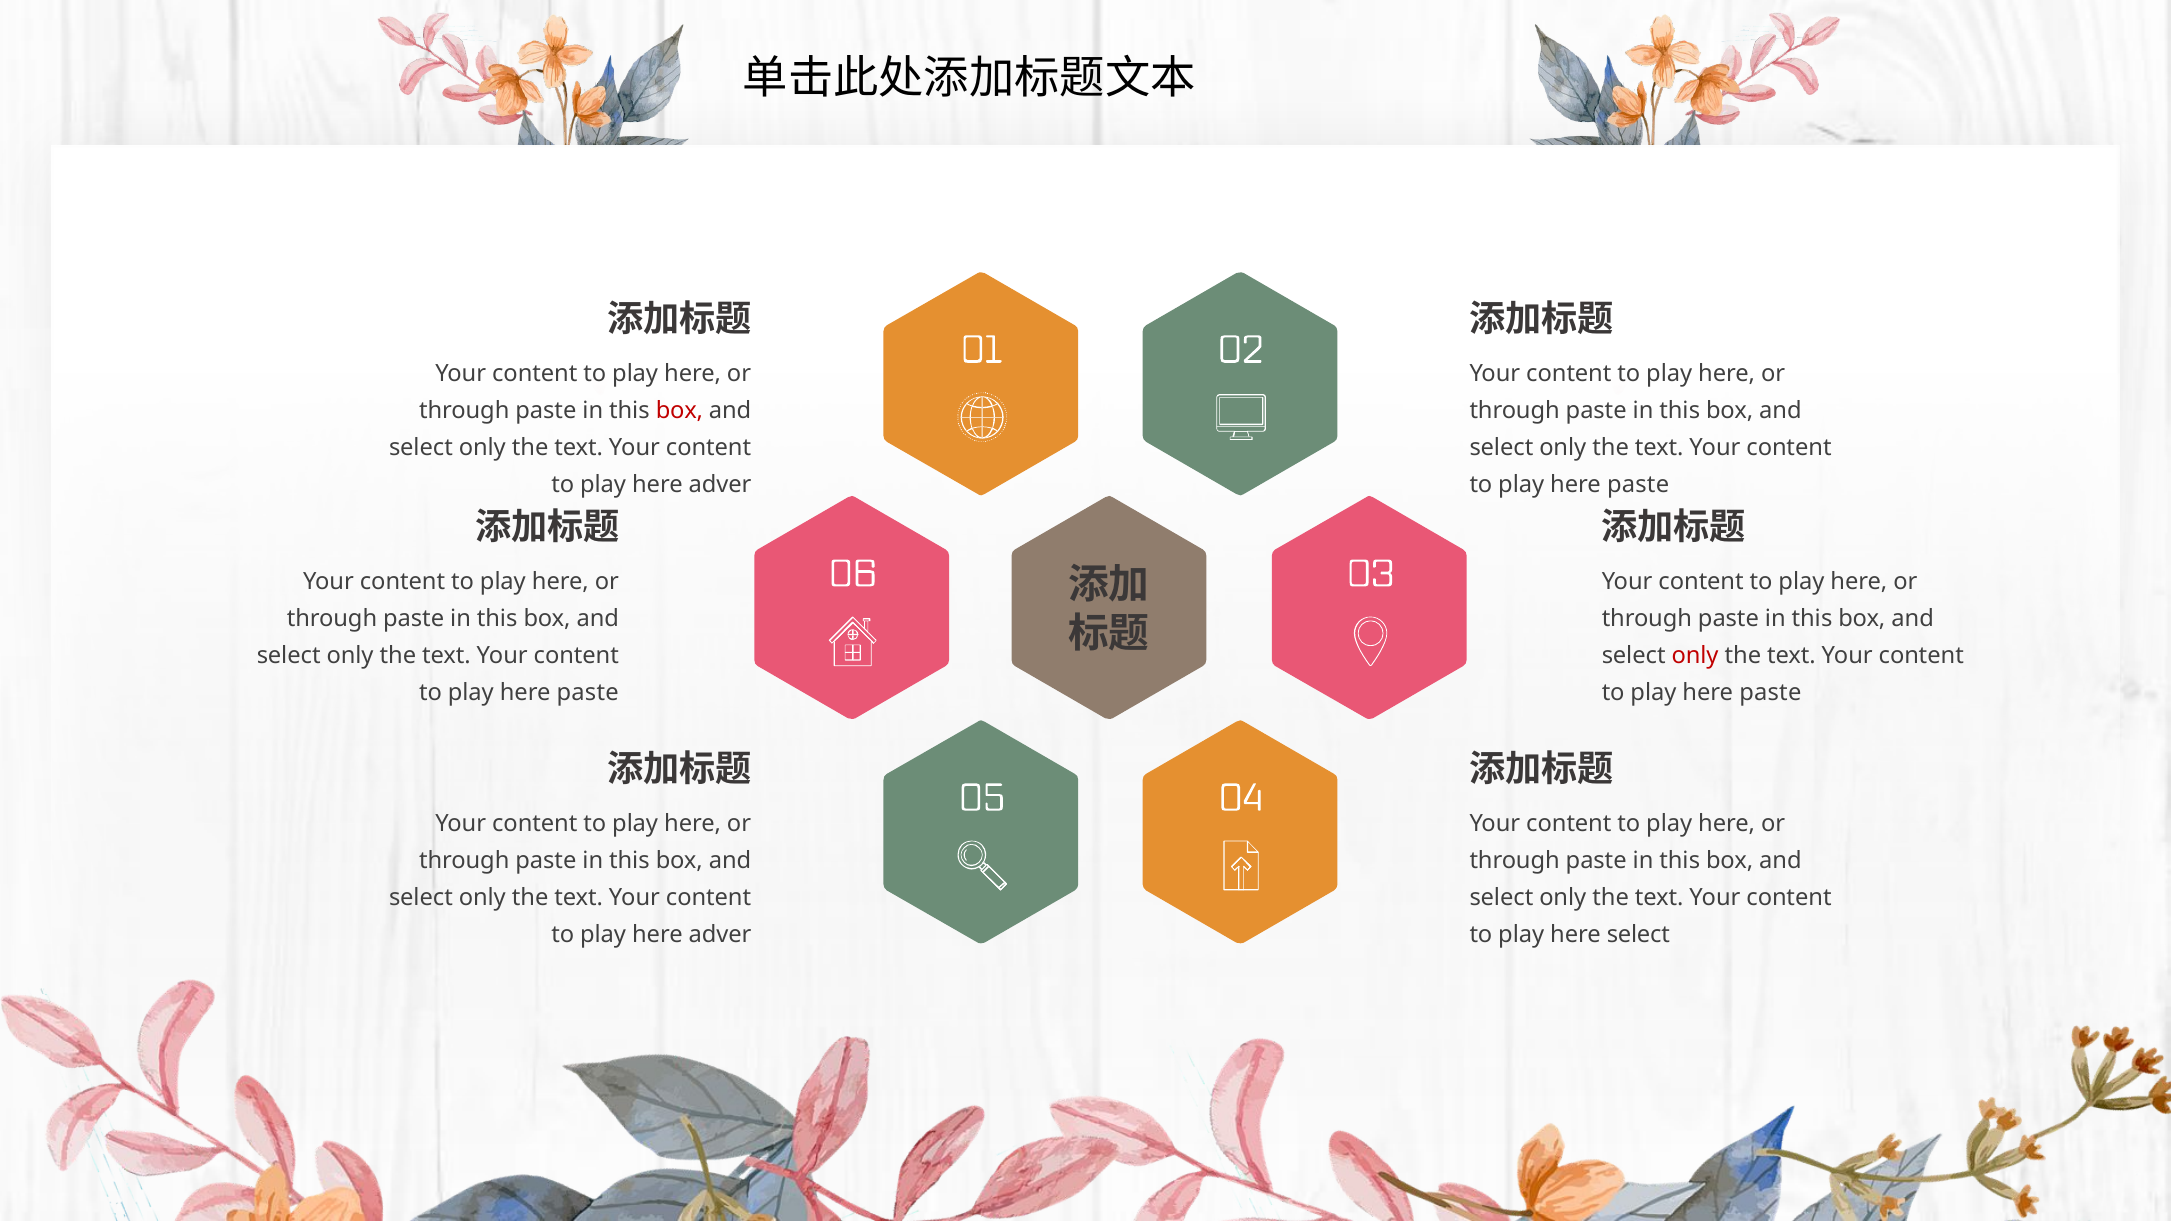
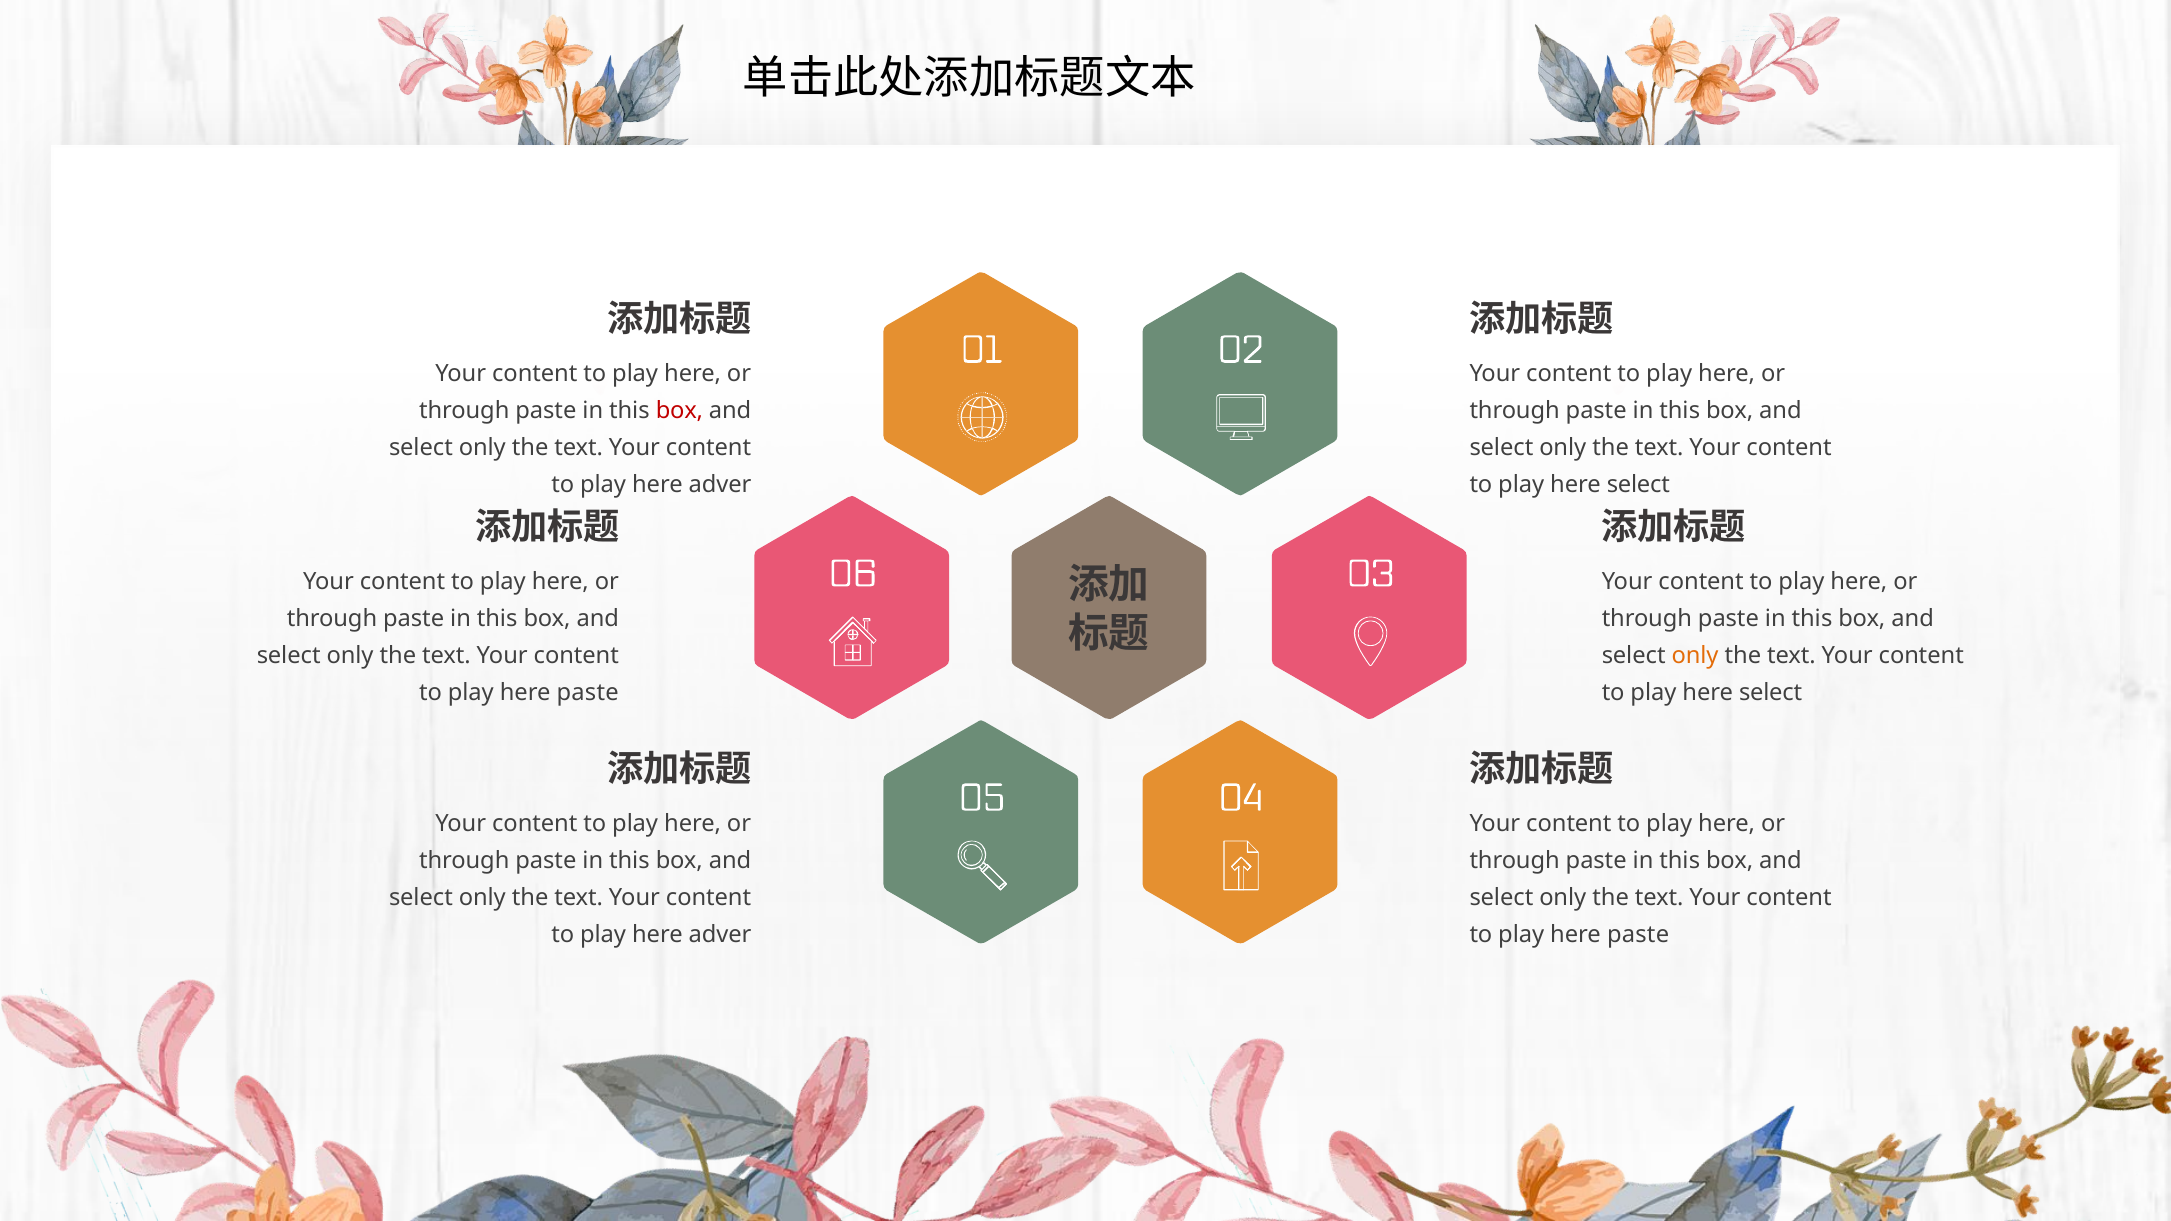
paste at (1638, 485): paste -> select
only at (1695, 656) colour: red -> orange
paste at (1770, 693): paste -> select
select at (1638, 935): select -> paste
